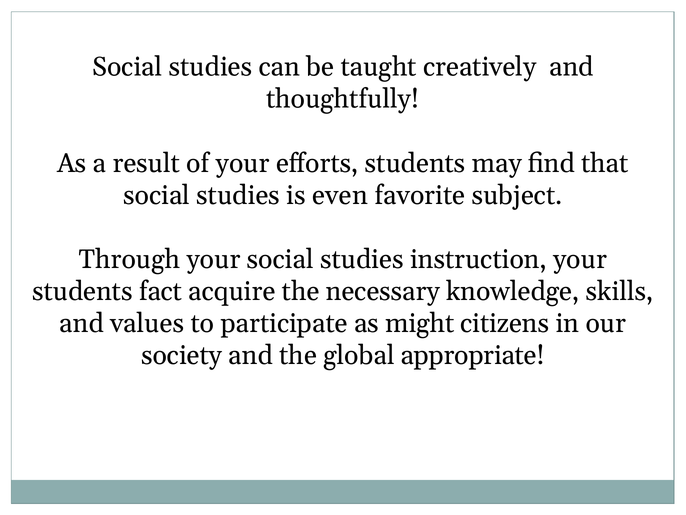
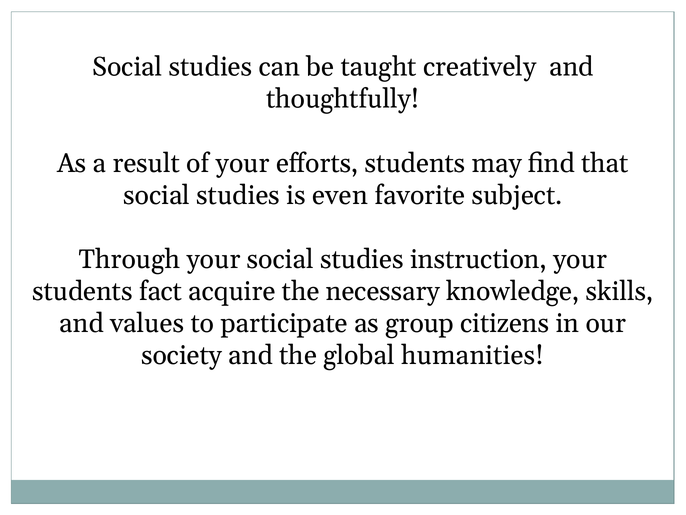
might: might -> group
appropriate: appropriate -> humanities
